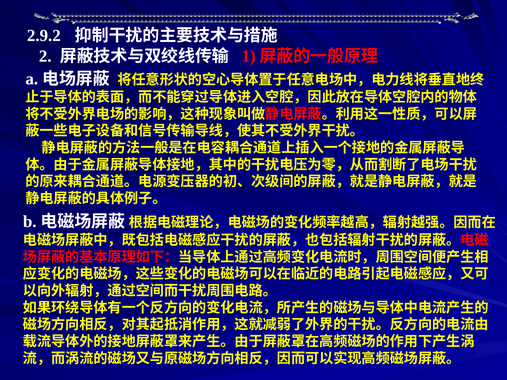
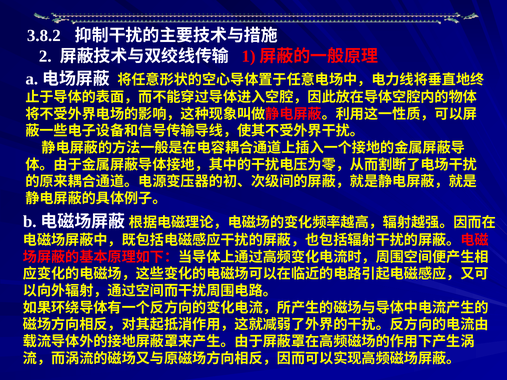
2.9.2: 2.9.2 -> 3.8.2
